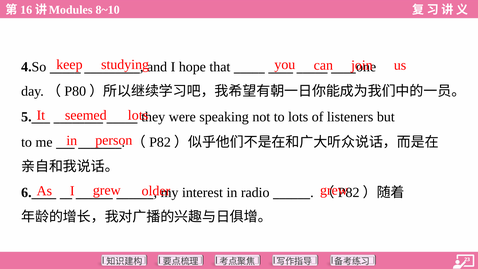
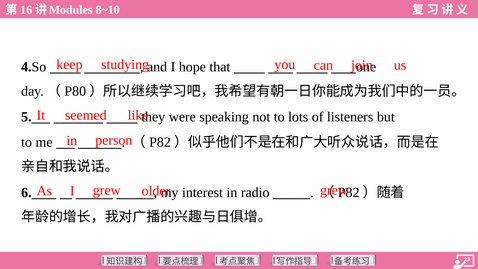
lots at (138, 115): lots -> like
